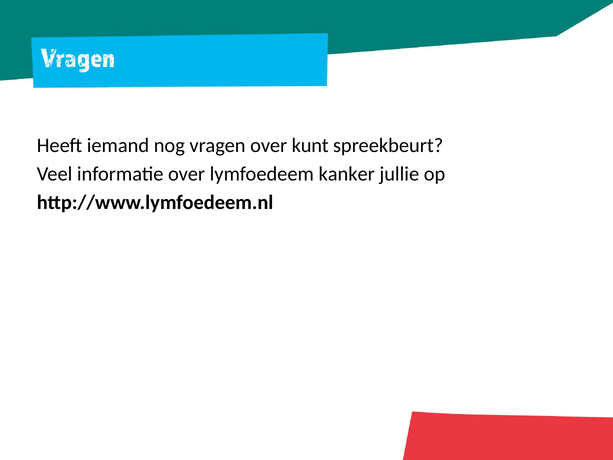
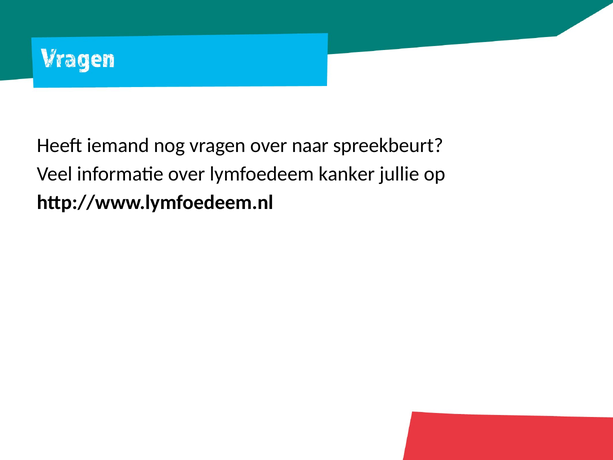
kunt: kunt -> naar
